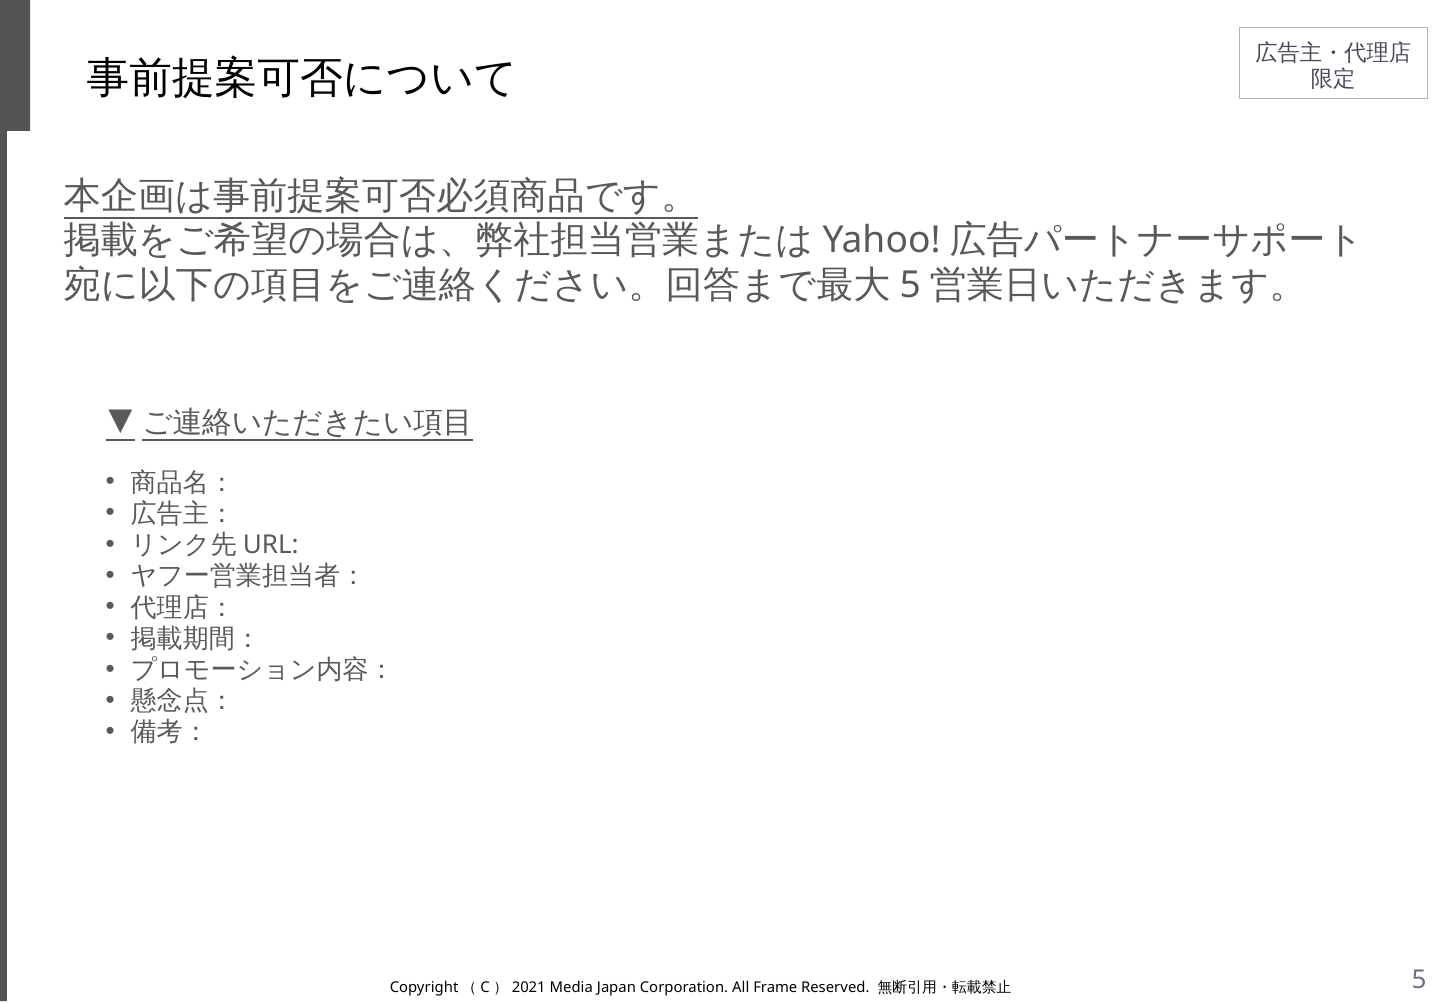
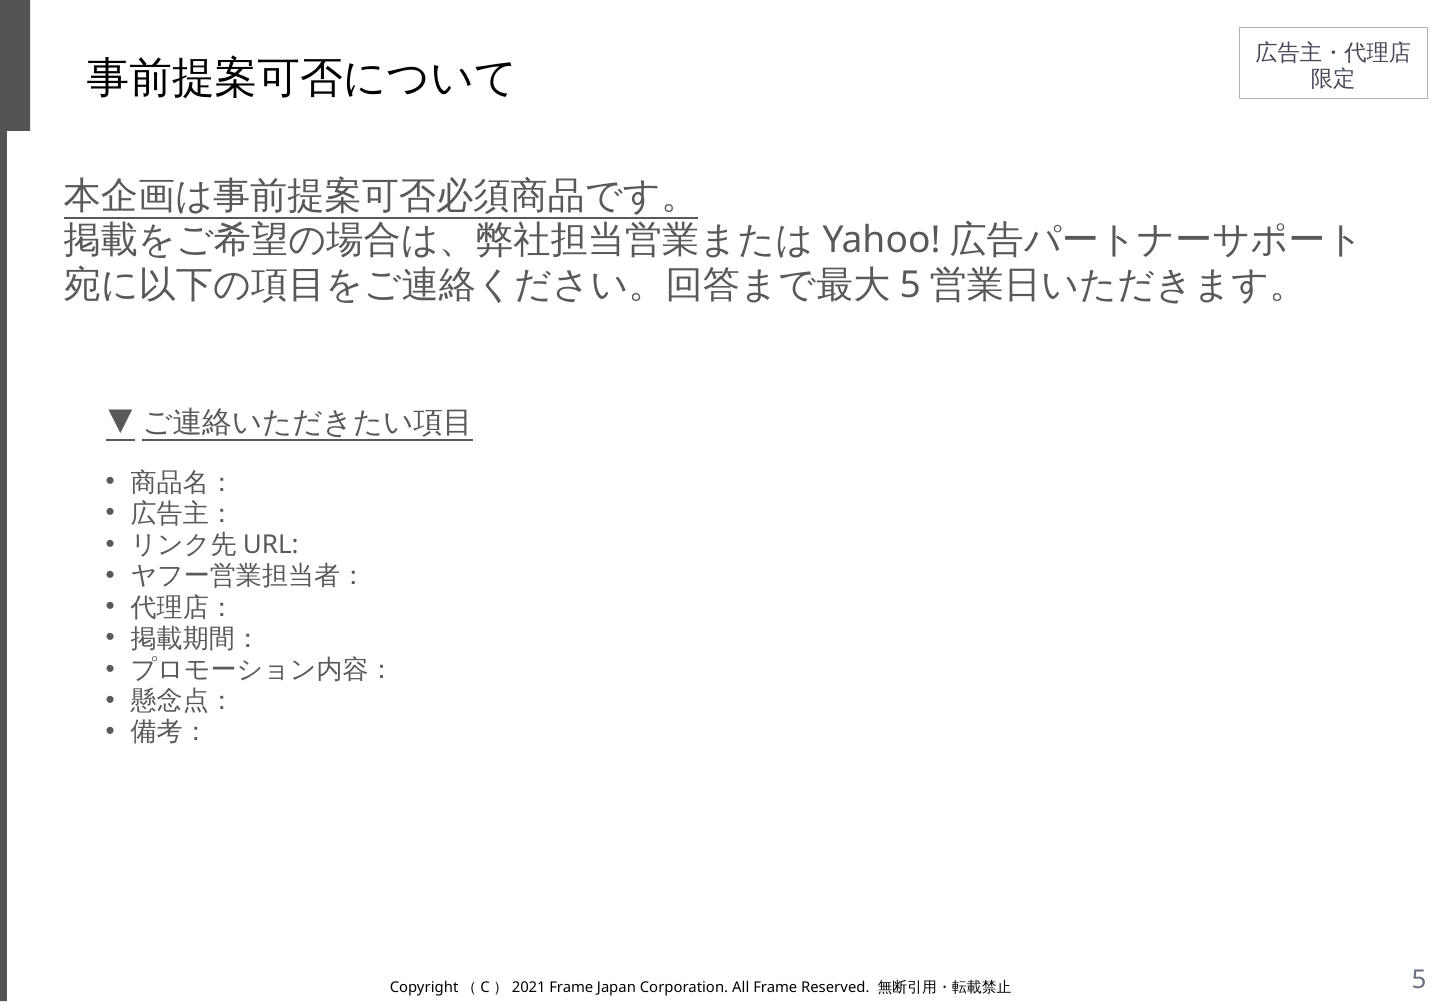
Copyright（C）2021 Media: Media -> Frame
